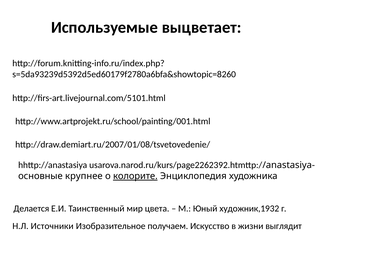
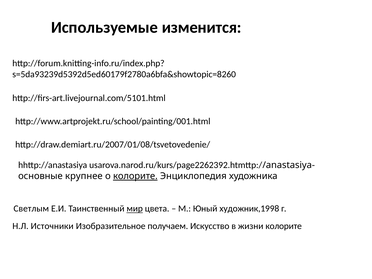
выцветает: выцветает -> изменится
Делается: Делается -> Светлым
мир underline: none -> present
художник,1932: художник,1932 -> художник,1998
жизни выглядит: выглядит -> колорите
